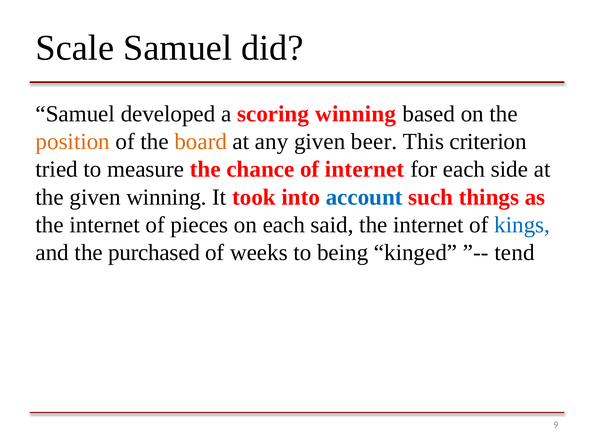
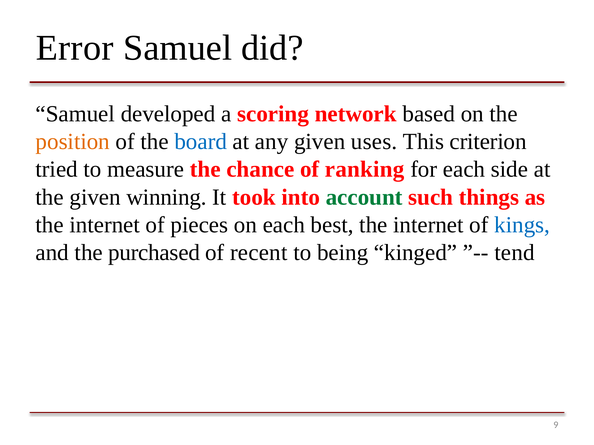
Scale: Scale -> Error
scoring winning: winning -> network
board colour: orange -> blue
beer: beer -> uses
of internet: internet -> ranking
account colour: blue -> green
said: said -> best
weeks: weeks -> recent
